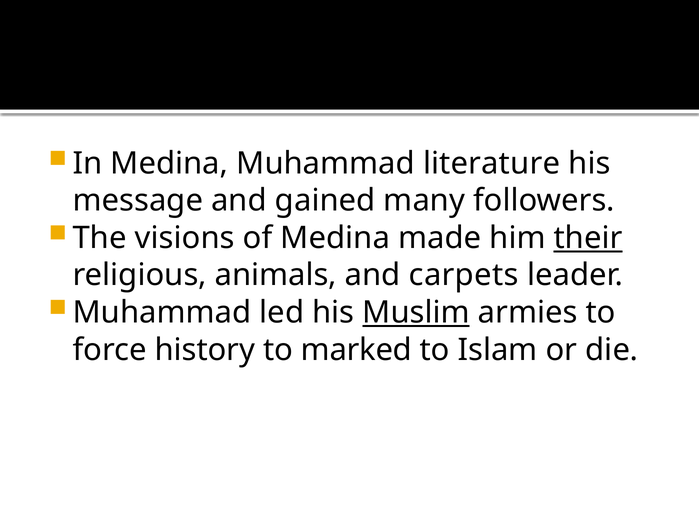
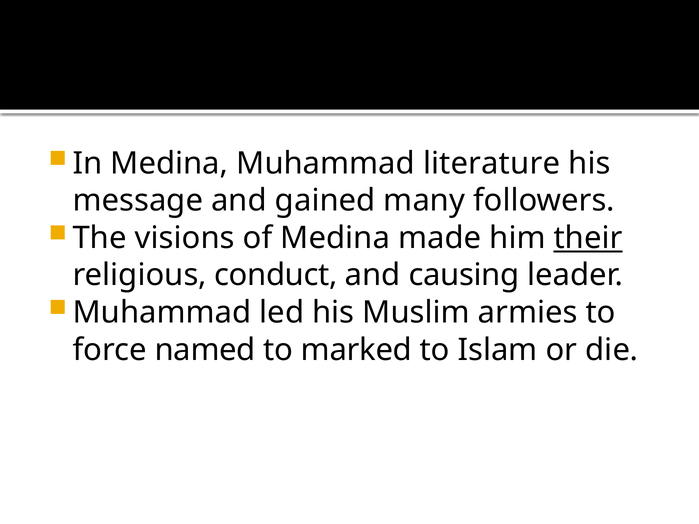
animals: animals -> conduct
carpets: carpets -> causing
Muslim underline: present -> none
history: history -> named
